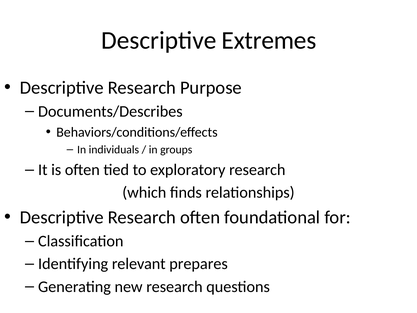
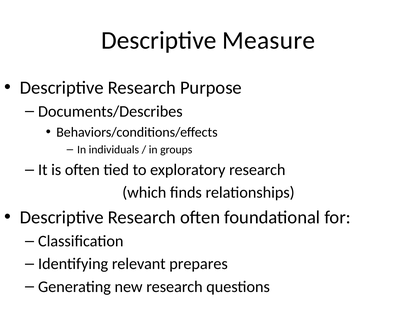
Extremes: Extremes -> Measure
